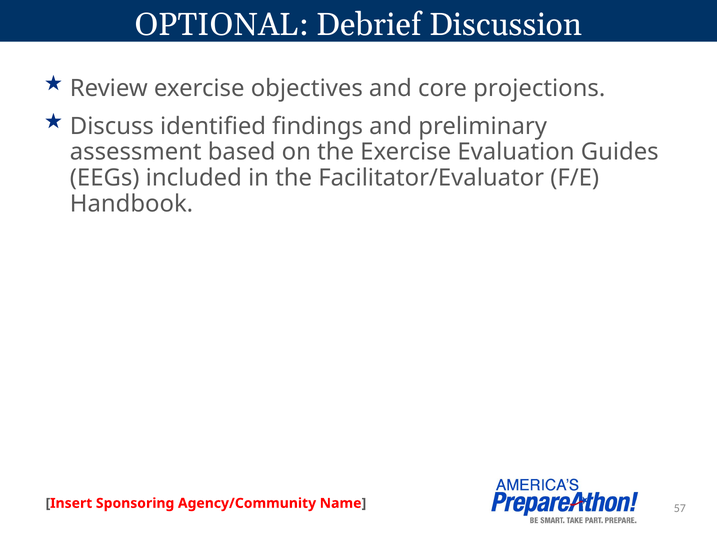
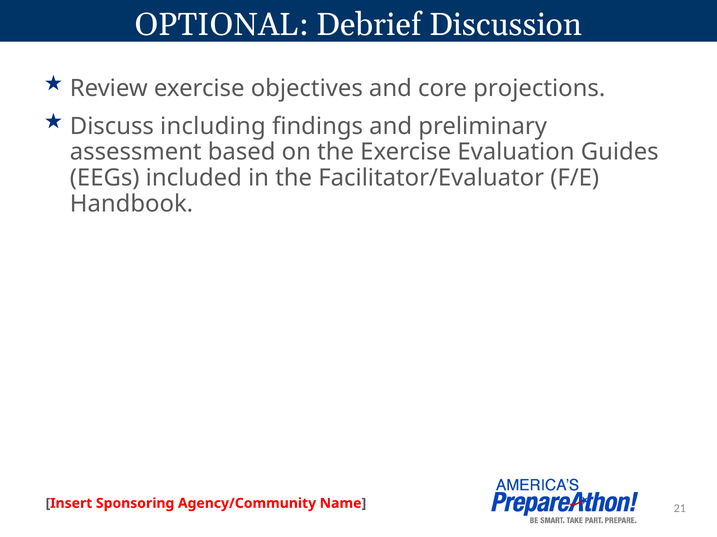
identified: identified -> including
57: 57 -> 21
